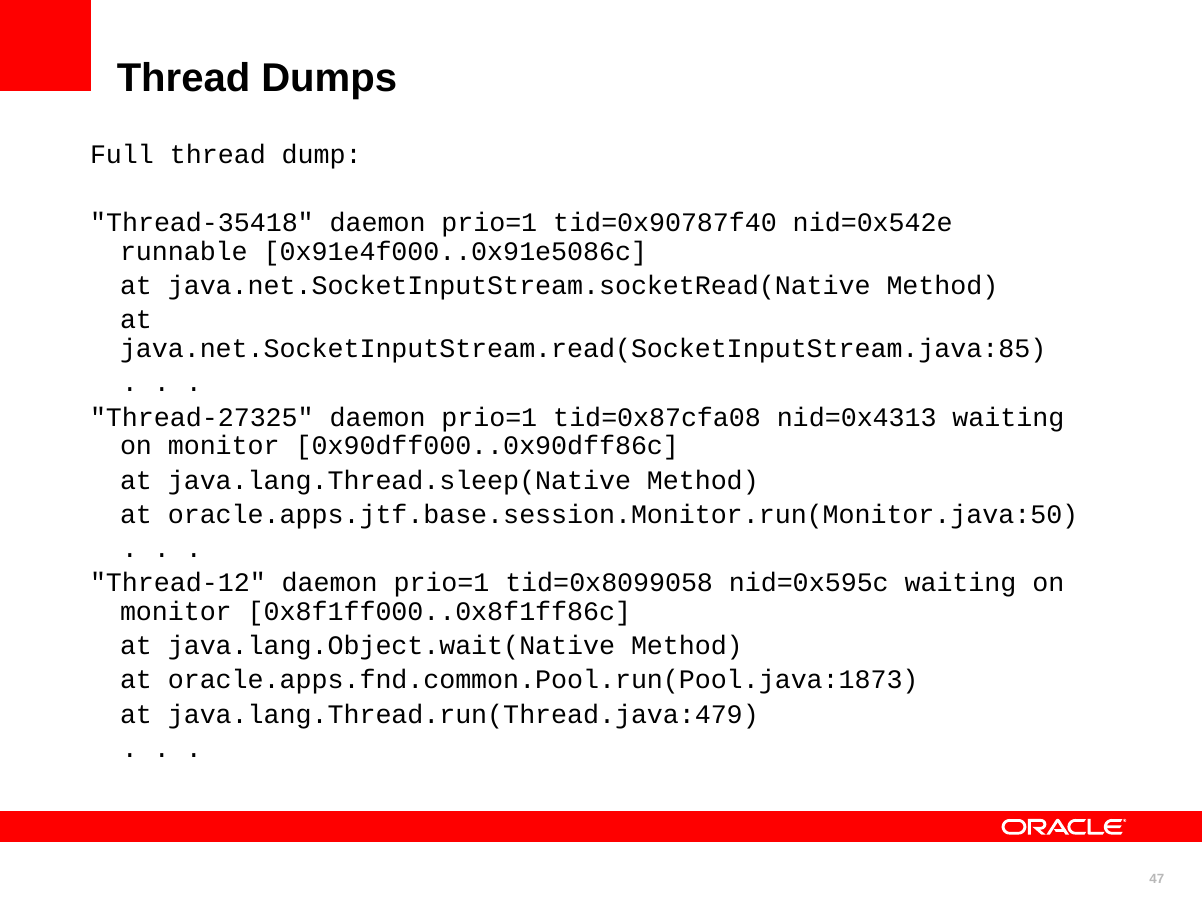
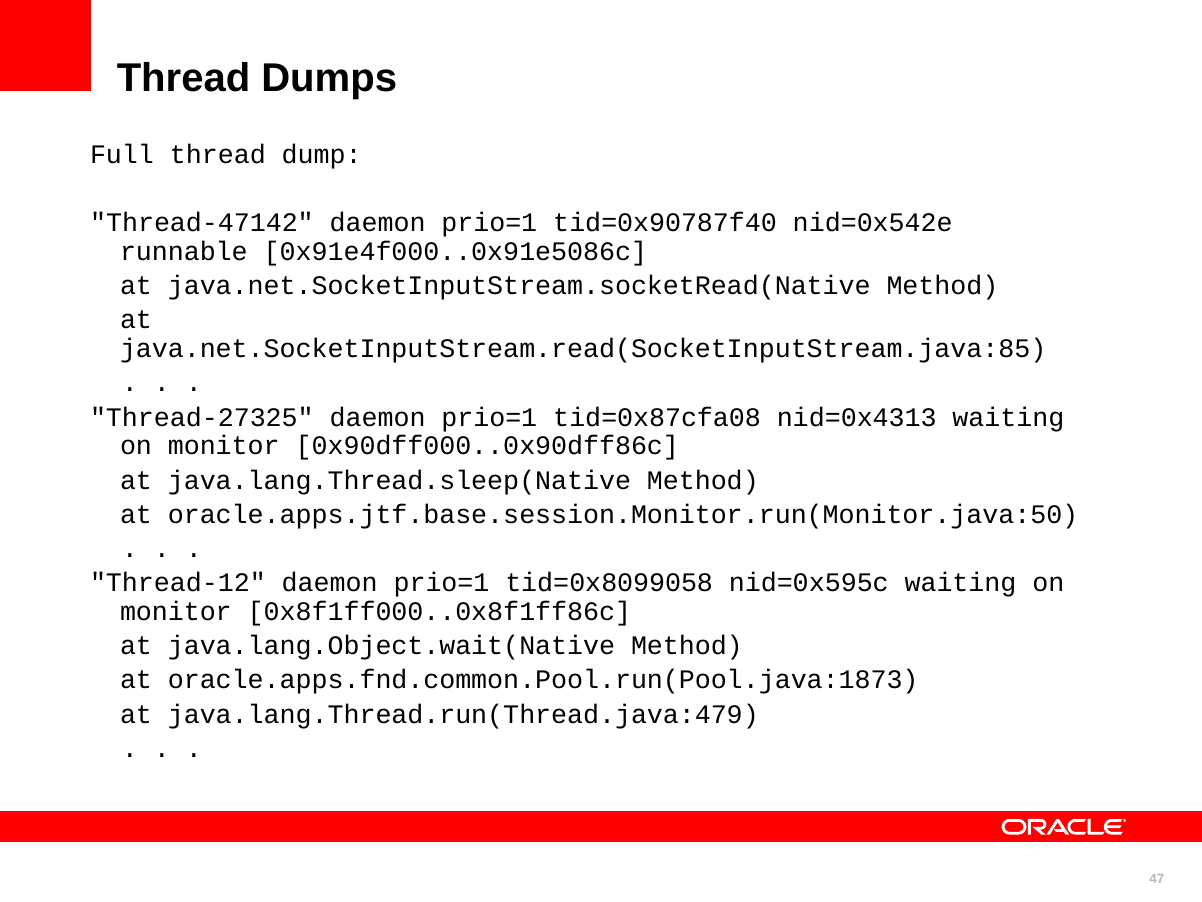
Thread-35418: Thread-35418 -> Thread-47142
